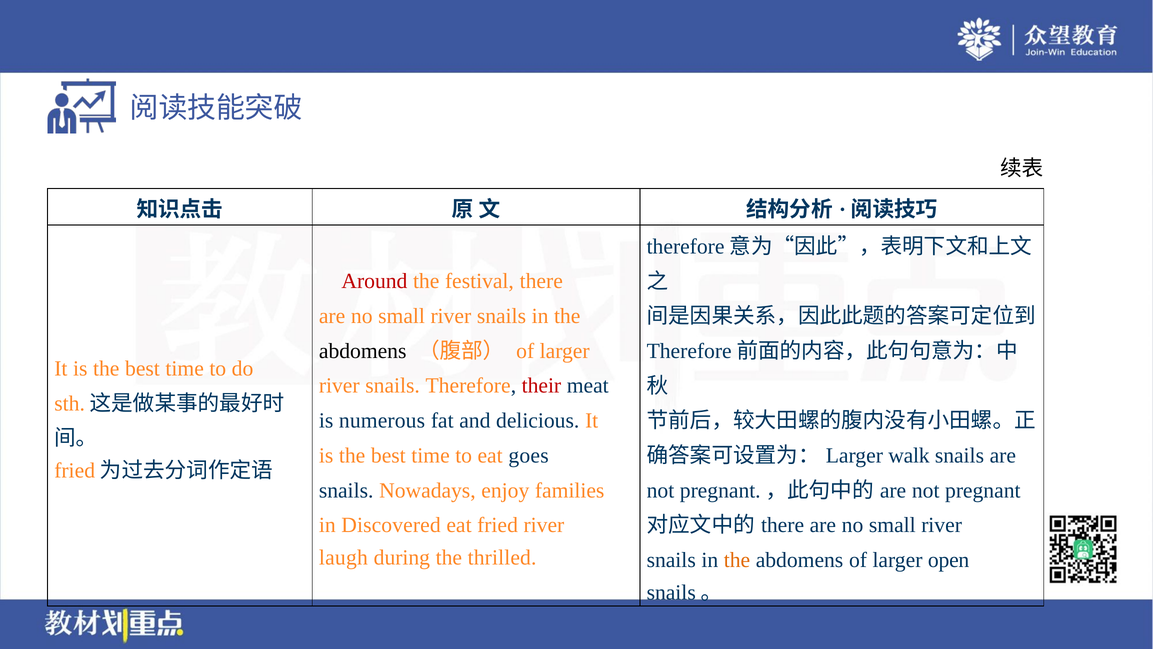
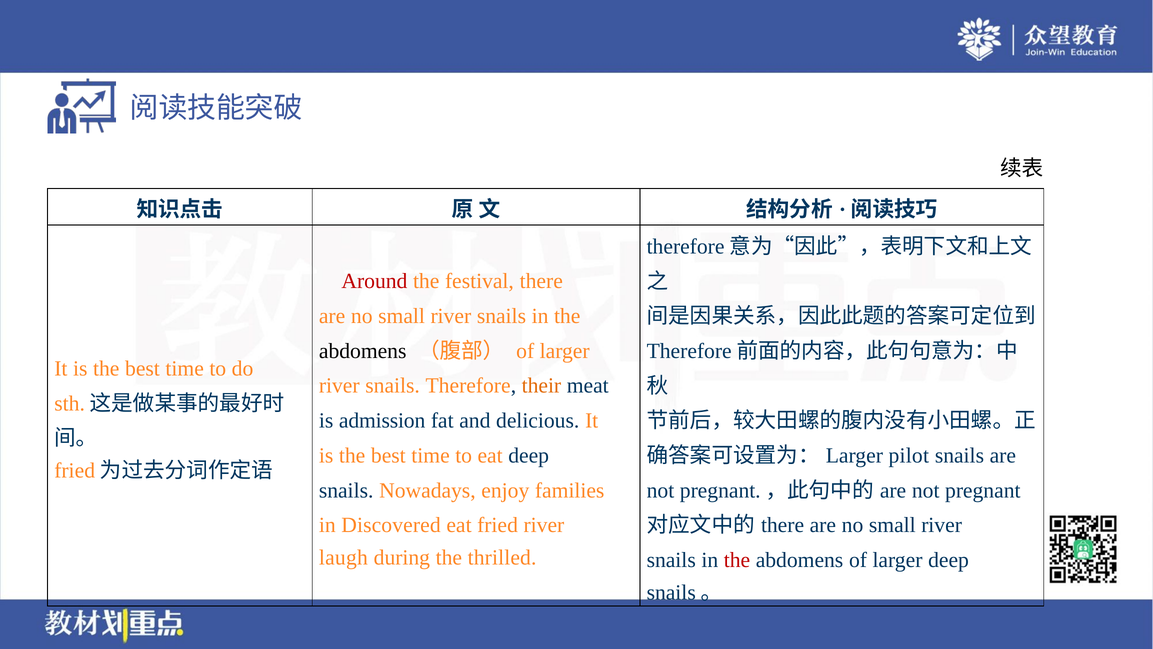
their colour: red -> orange
numerous: numerous -> admission
eat goes: goes -> deep
walk: walk -> pilot
the at (737, 560) colour: orange -> red
larger open: open -> deep
